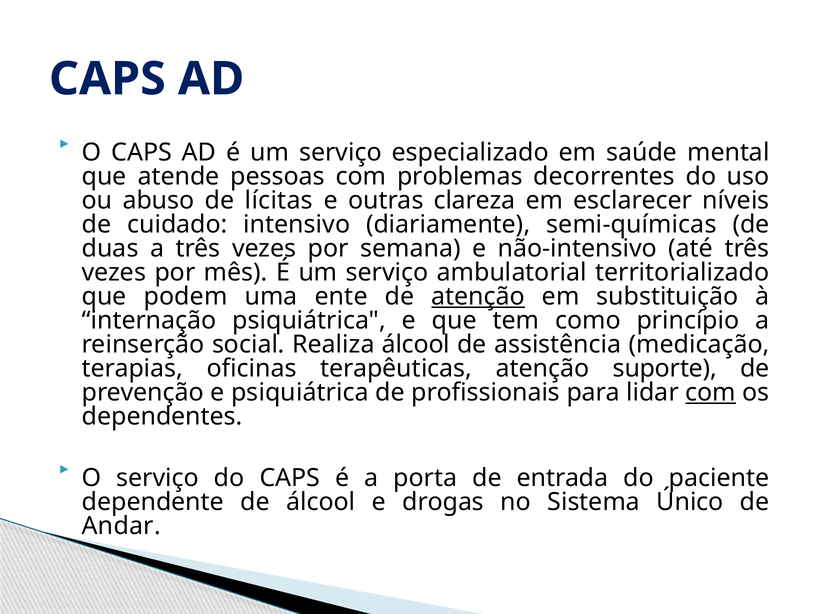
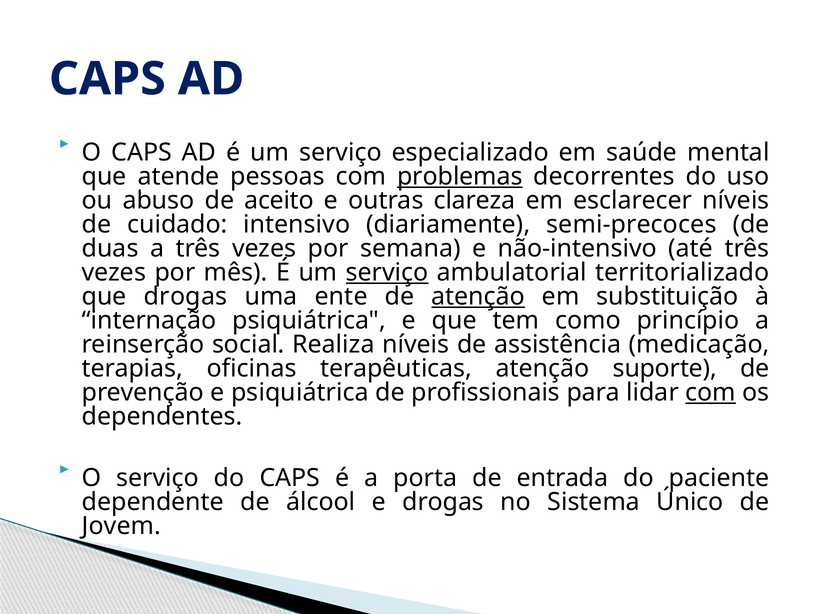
problemas underline: none -> present
lícitas: lícitas -> aceito
semi-químicas: semi-químicas -> semi-precoces
serviço at (387, 273) underline: none -> present
que podem: podem -> drogas
Realiza álcool: álcool -> níveis
Andar: Andar -> Jovem
